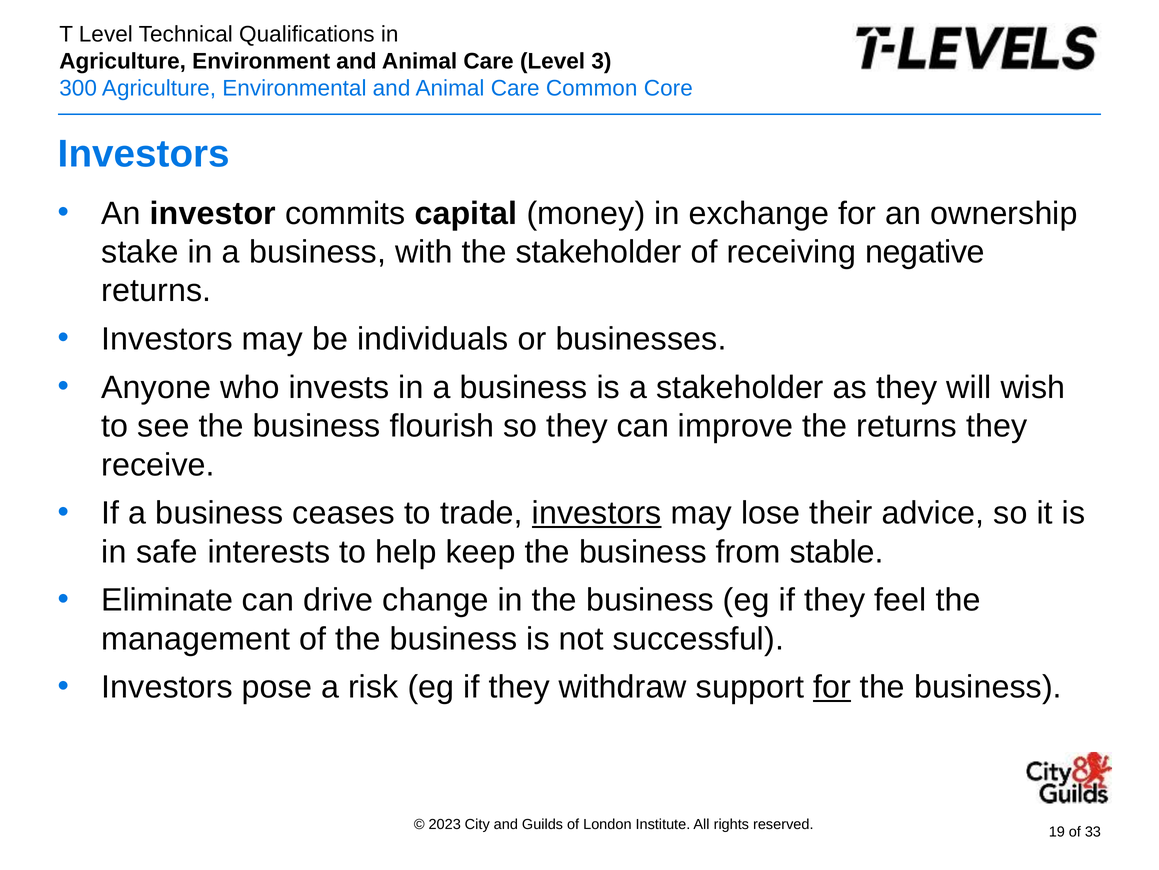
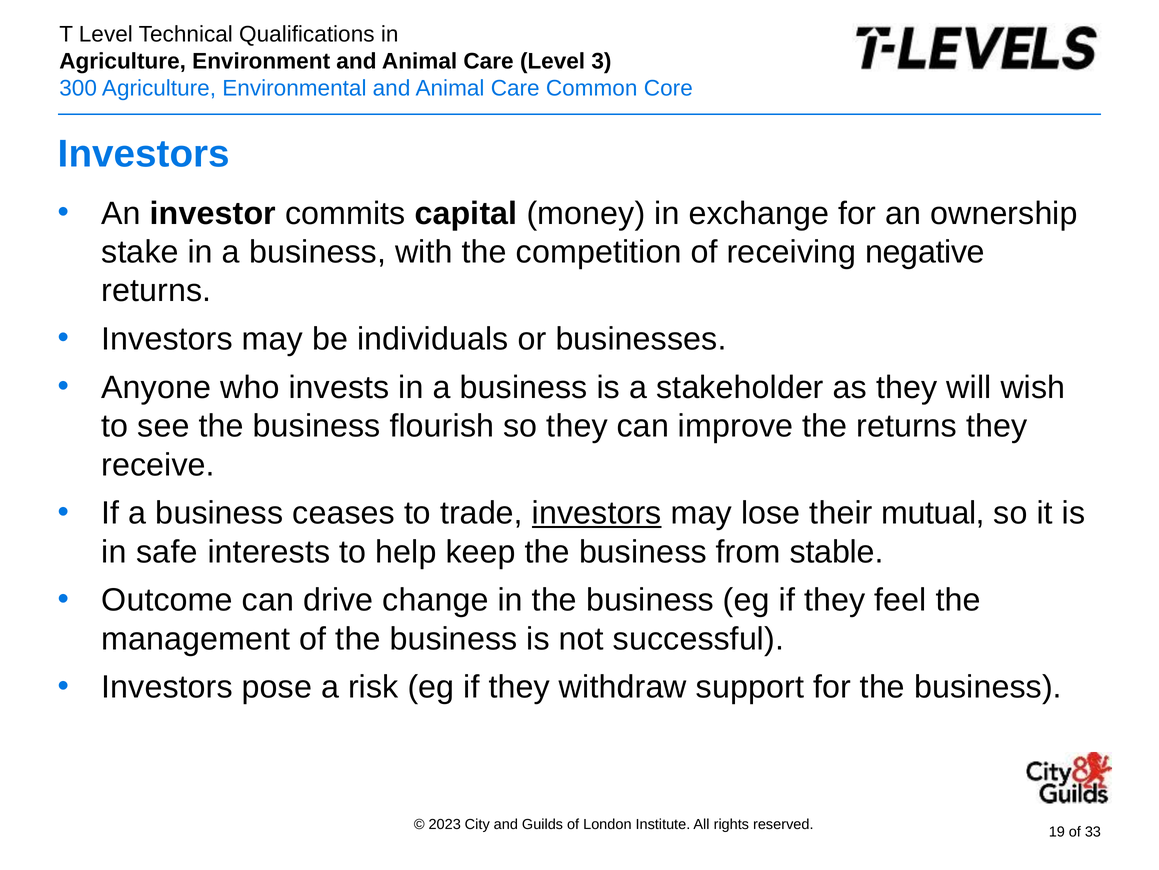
the stakeholder: stakeholder -> competition
advice: advice -> mutual
Eliminate: Eliminate -> Outcome
for at (832, 687) underline: present -> none
